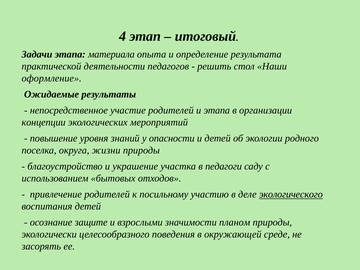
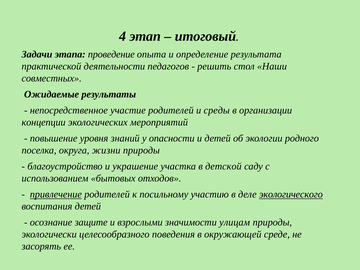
материала: материала -> проведение
оформление: оформление -> совместных
и этапа: этапа -> среды
педагоги: педагоги -> детской
привлечение underline: none -> present
планом: планом -> улицам
